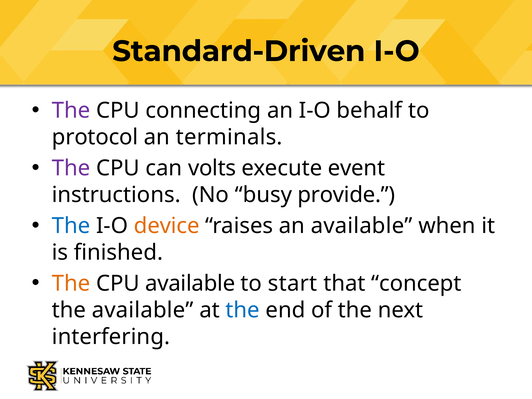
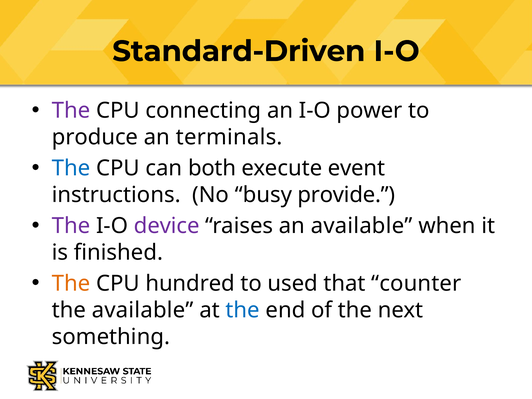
behalf: behalf -> power
protocol: protocol -> produce
The at (71, 168) colour: purple -> blue
volts: volts -> both
The at (71, 226) colour: blue -> purple
device colour: orange -> purple
CPU available: available -> hundred
start: start -> used
concept: concept -> counter
interfering: interfering -> something
